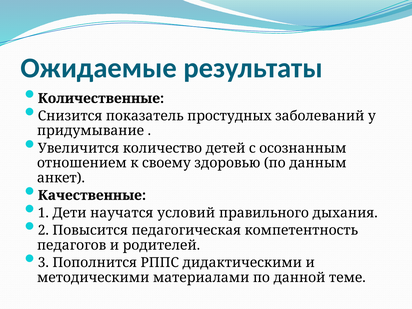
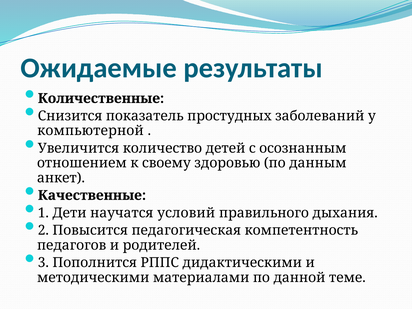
придумывание: придумывание -> компьютерной
